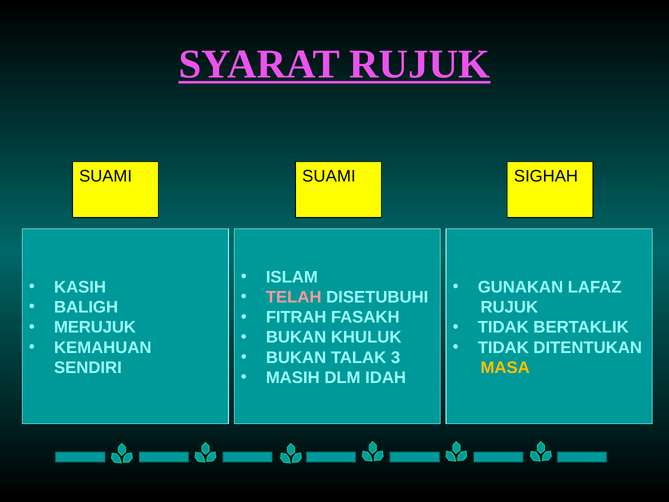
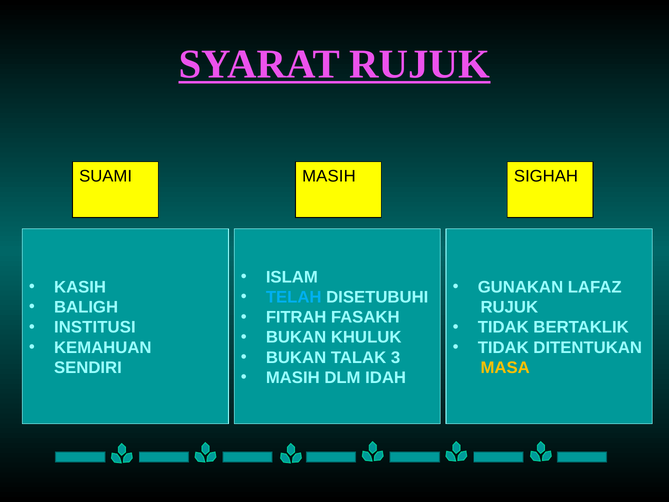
SUAMI SUAMI: SUAMI -> MASIH
TELAH colour: pink -> light blue
MERUJUK: MERUJUK -> INSTITUSI
